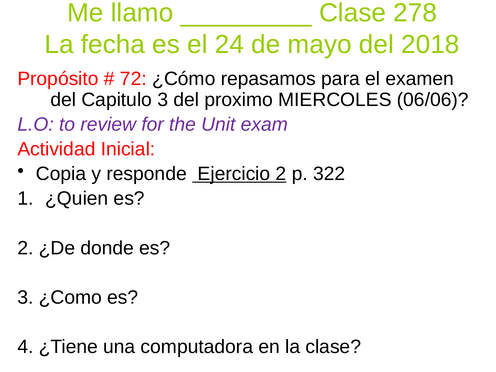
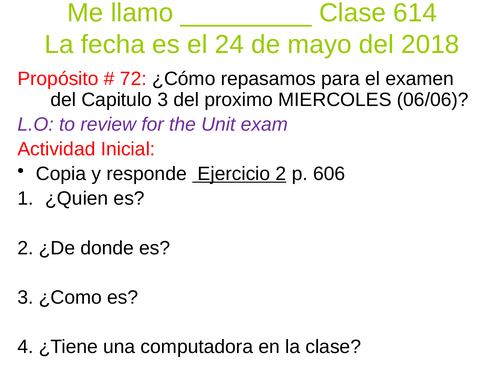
278: 278 -> 614
322: 322 -> 606
